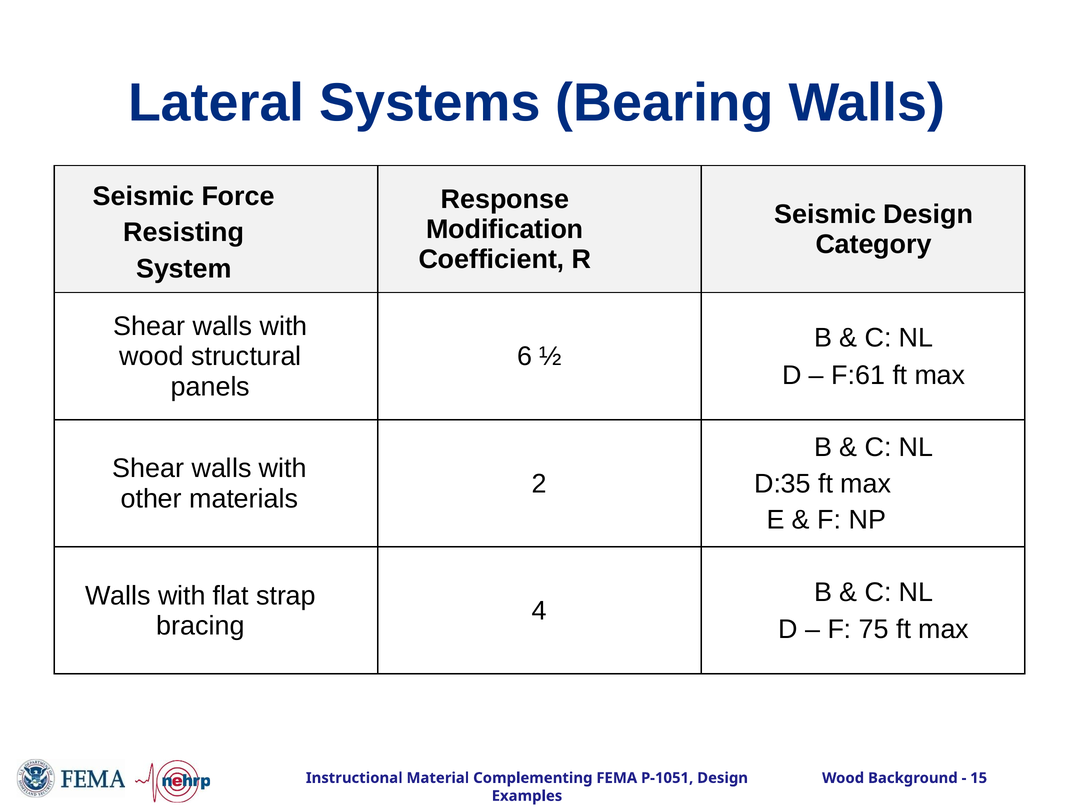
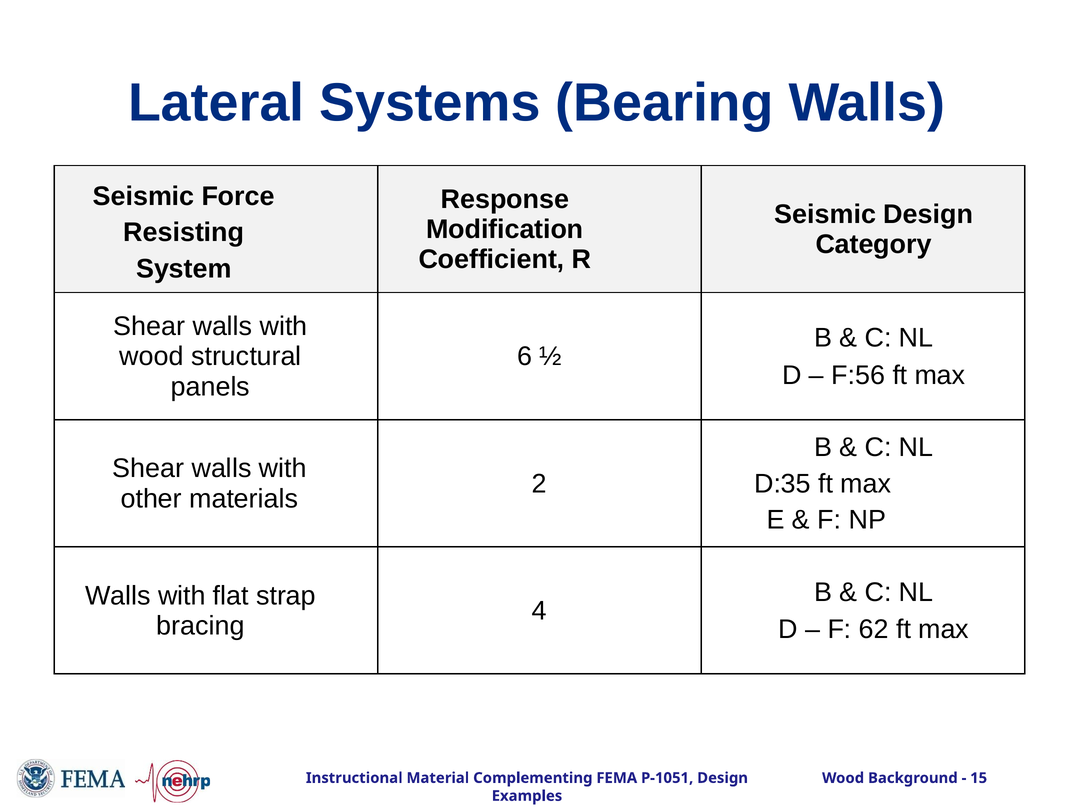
F:61: F:61 -> F:56
75: 75 -> 62
